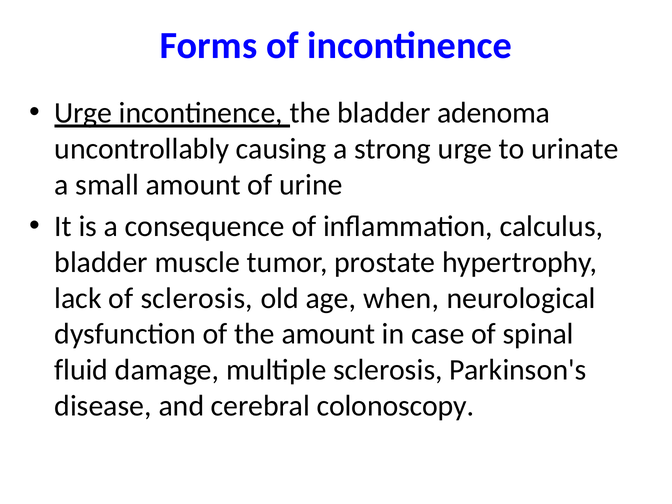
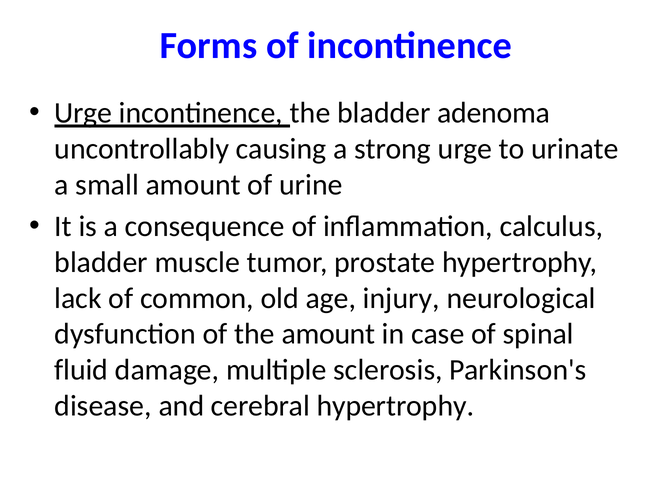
of sclerosis: sclerosis -> common
when: when -> injury
cerebral colonoscopy: colonoscopy -> hypertrophy
